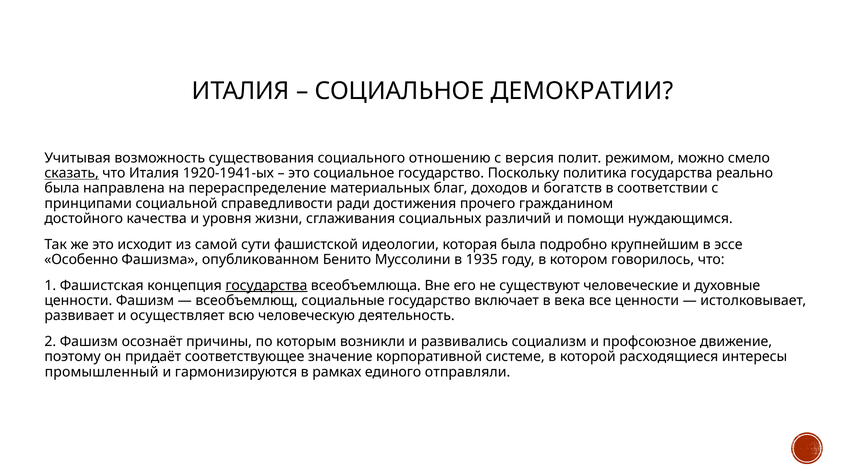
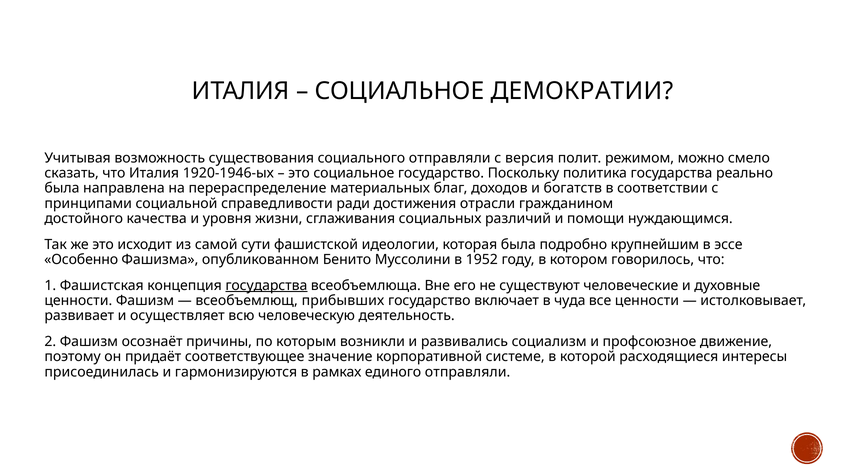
социального отношению: отношению -> отправляли
сказать underline: present -> none
1920-1941-ых: 1920-1941-ых -> 1920-1946-ых
прочего: прочего -> отрасли
1935: 1935 -> 1952
социальные: социальные -> прибывших
века: века -> чуда
промышленный: промышленный -> присоединилась
